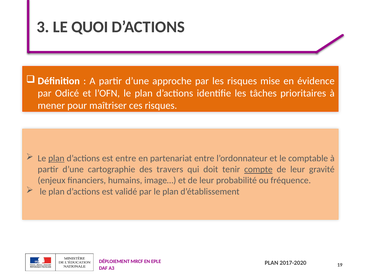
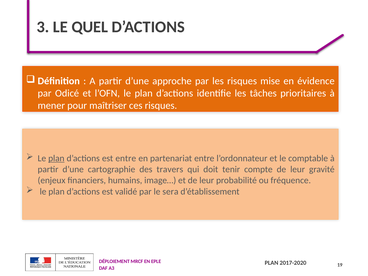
QUOI: QUOI -> QUEL
compte underline: present -> none
par le plan: plan -> sera
